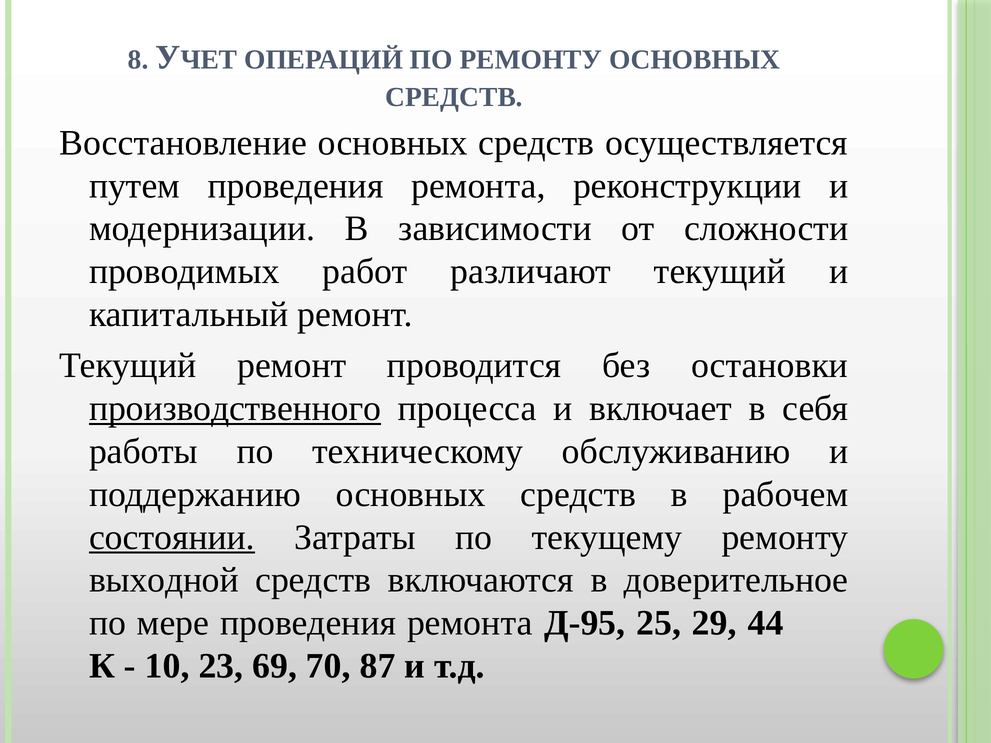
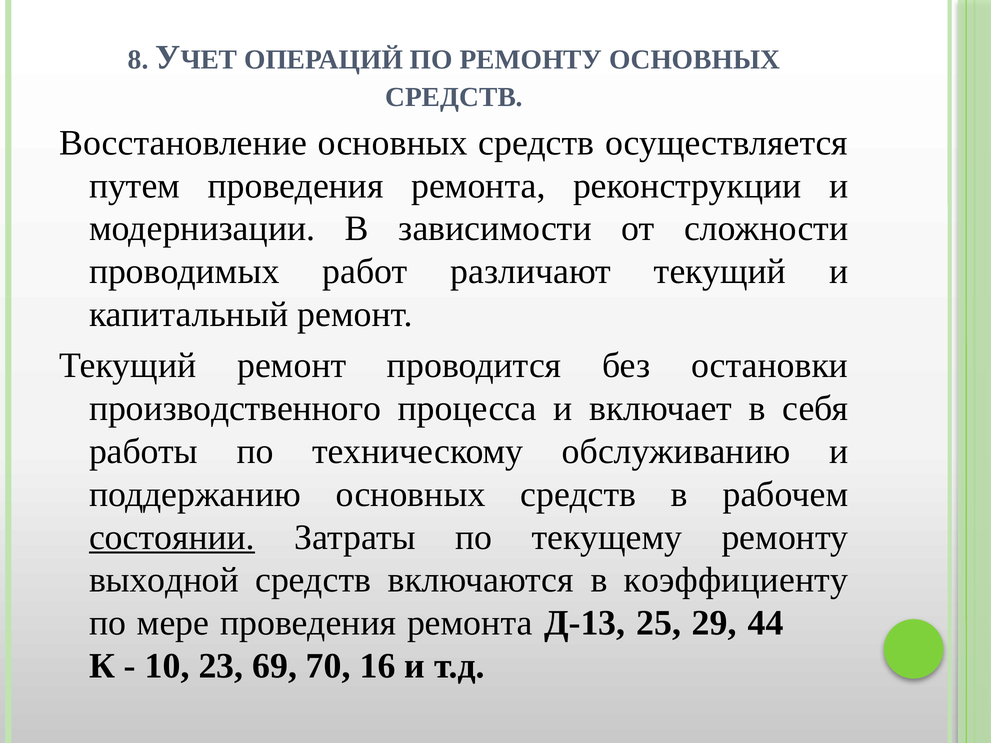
производственного underline: present -> none
доверительное: доверительное -> коэффициенту
Д-95: Д-95 -> Д-13
87: 87 -> 16
